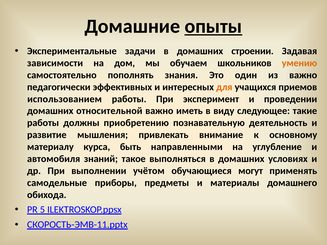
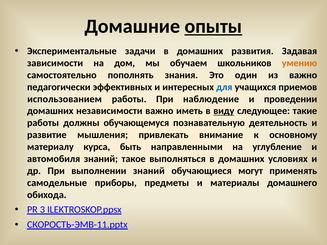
строении: строении -> развития
для colour: orange -> blue
эксперимент: эксперимент -> наблюдение
относительной: относительной -> независимости
виду underline: none -> present
приобретению: приобретению -> обучающемуся
выполнении учётом: учётом -> знаний
5: 5 -> 3
